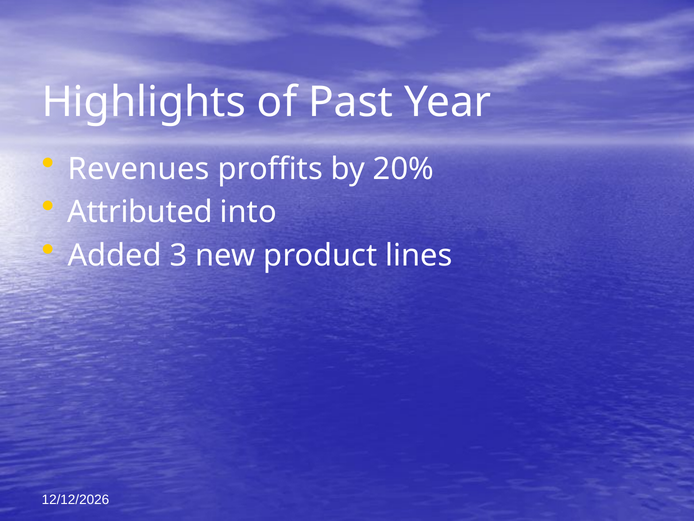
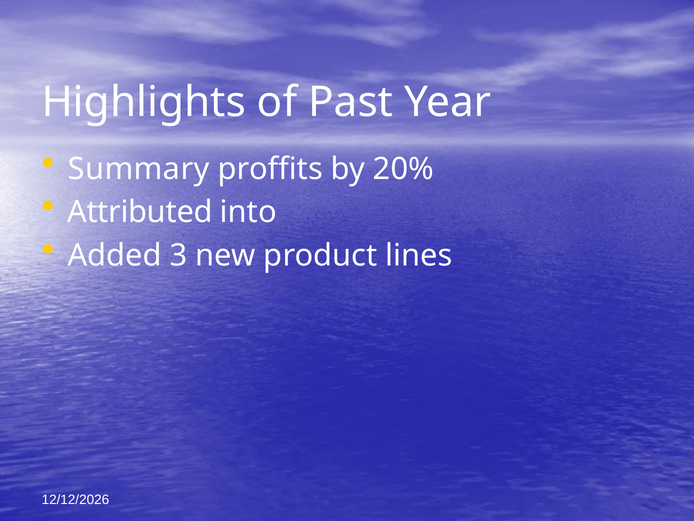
Revenues: Revenues -> Summary
